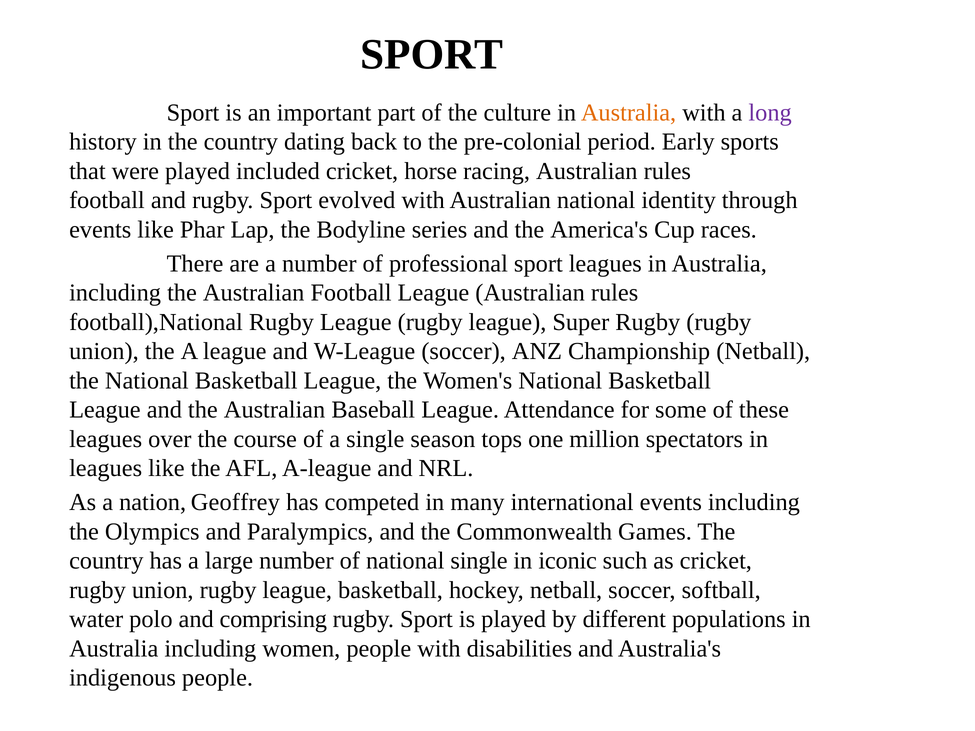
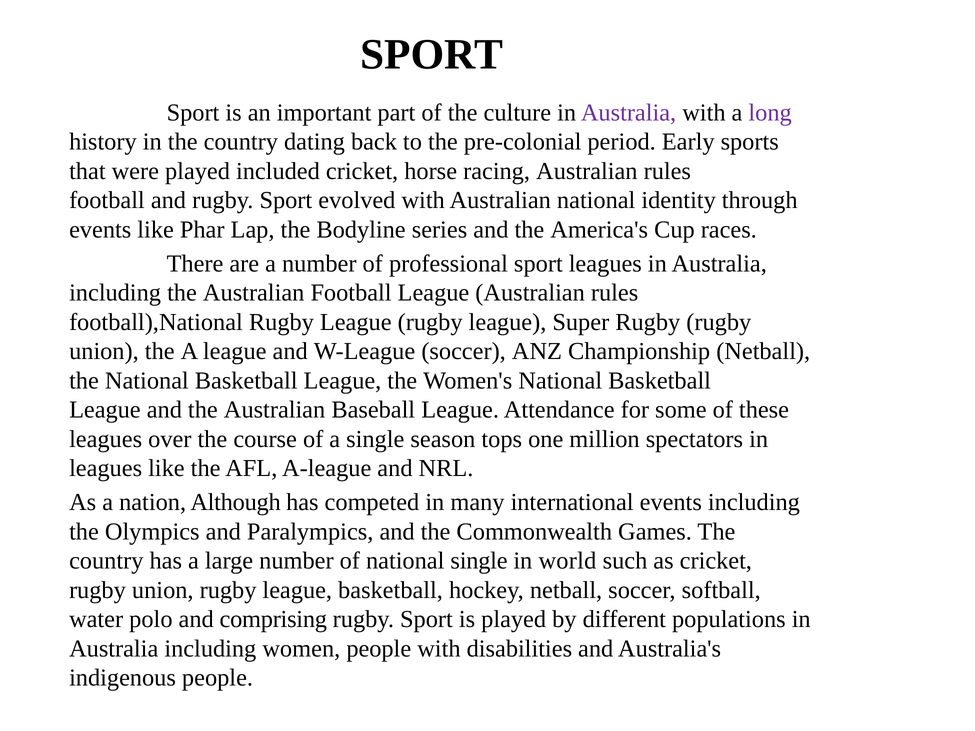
Australia at (629, 113) colour: orange -> purple
Geoffrey: Geoffrey -> Although
iconic: iconic -> world
